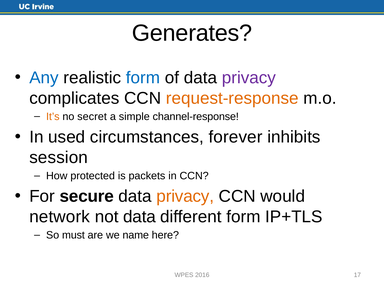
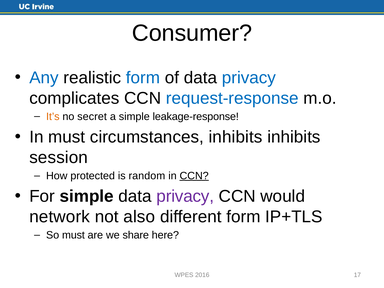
Generates: Generates -> Consumer
privacy at (249, 78) colour: purple -> blue
request-response colour: orange -> blue
channel-response: channel-response -> leakage-response
In used: used -> must
circumstances forever: forever -> inhibits
packets: packets -> random
CCN at (194, 176) underline: none -> present
For secure: secure -> simple
privacy at (185, 196) colour: orange -> purple
not data: data -> also
name: name -> share
